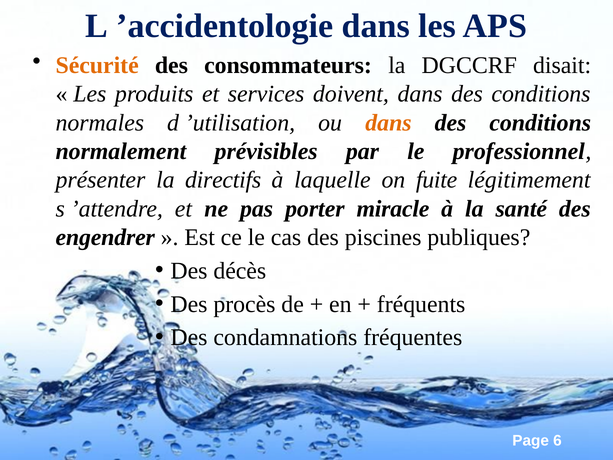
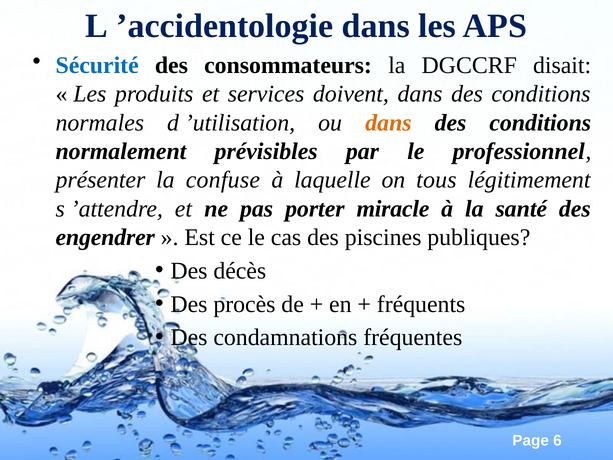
Sécurité colour: orange -> blue
directifs: directifs -> confuse
fuite: fuite -> tous
